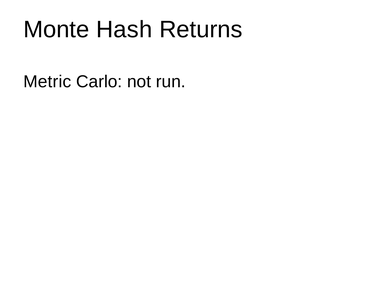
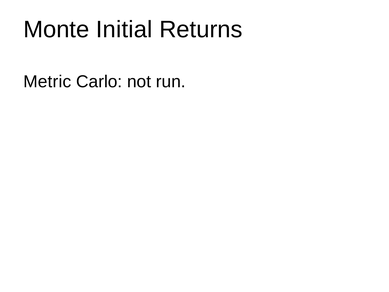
Hash: Hash -> Initial
